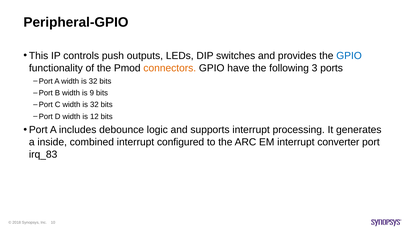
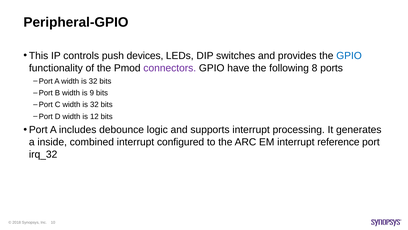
outputs: outputs -> devices
connectors colour: orange -> purple
3: 3 -> 8
converter: converter -> reference
irq_83: irq_83 -> irq_32
